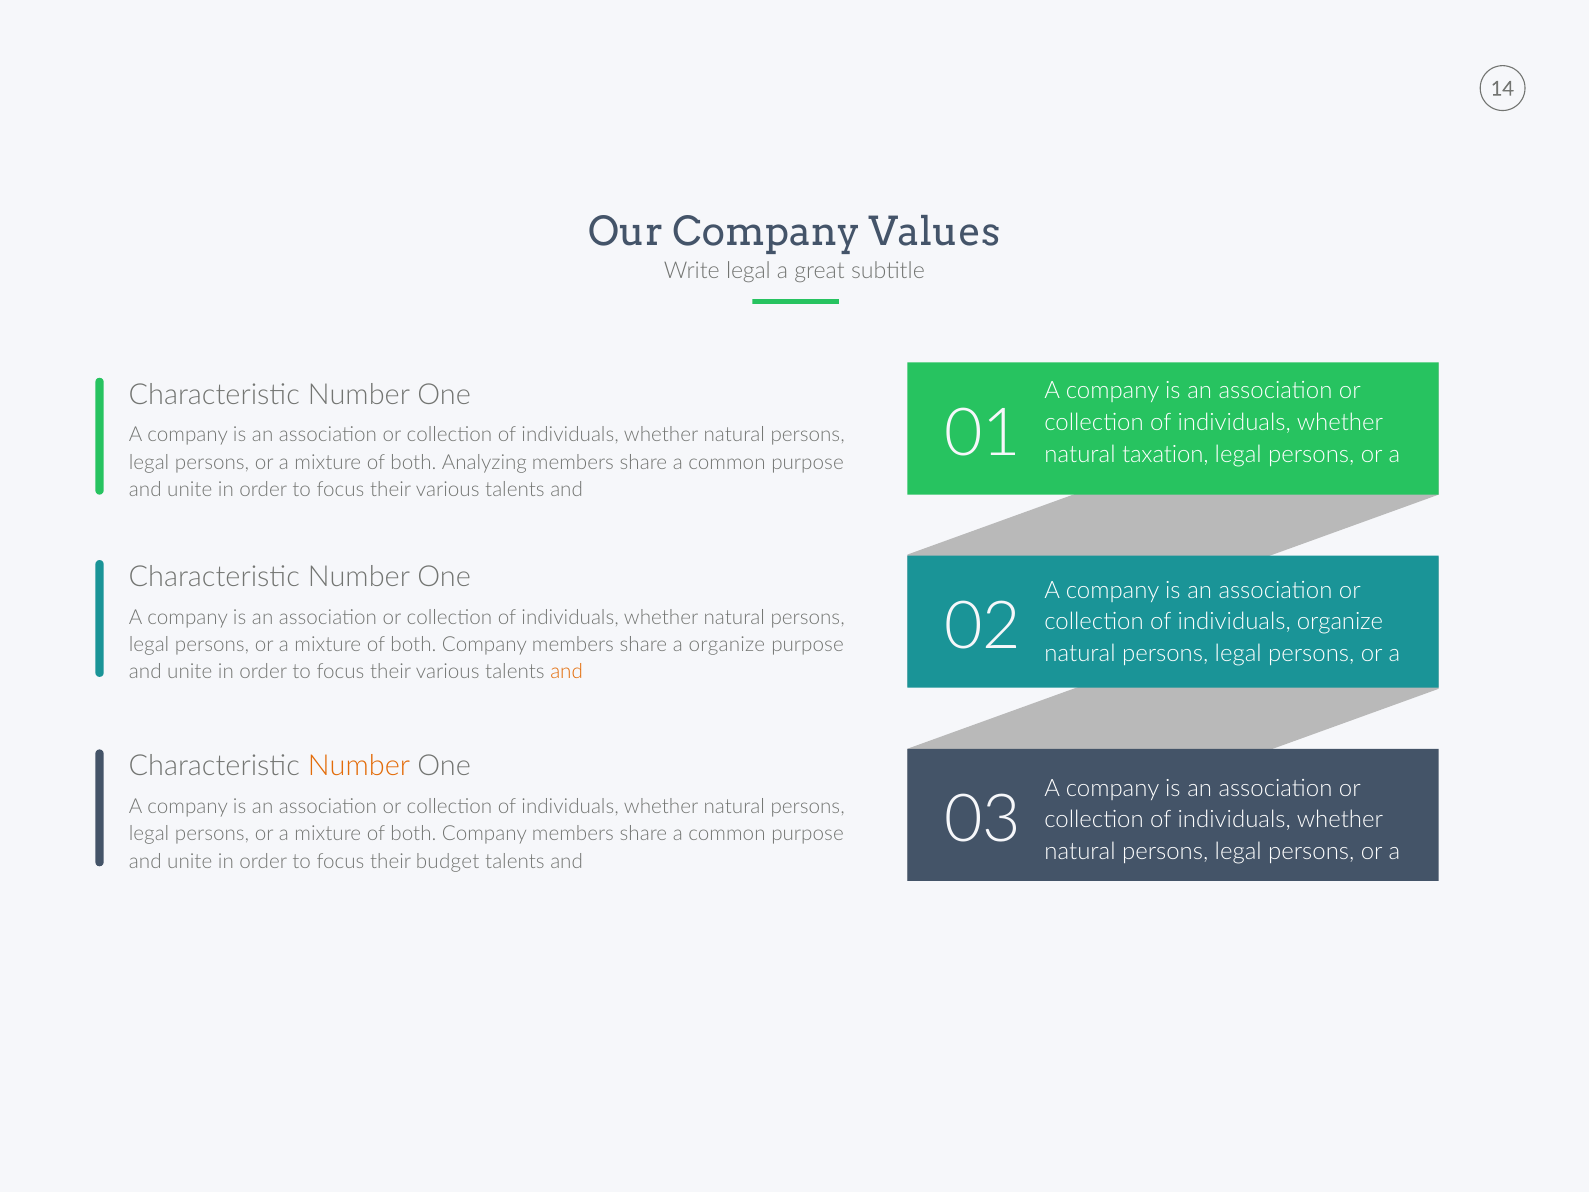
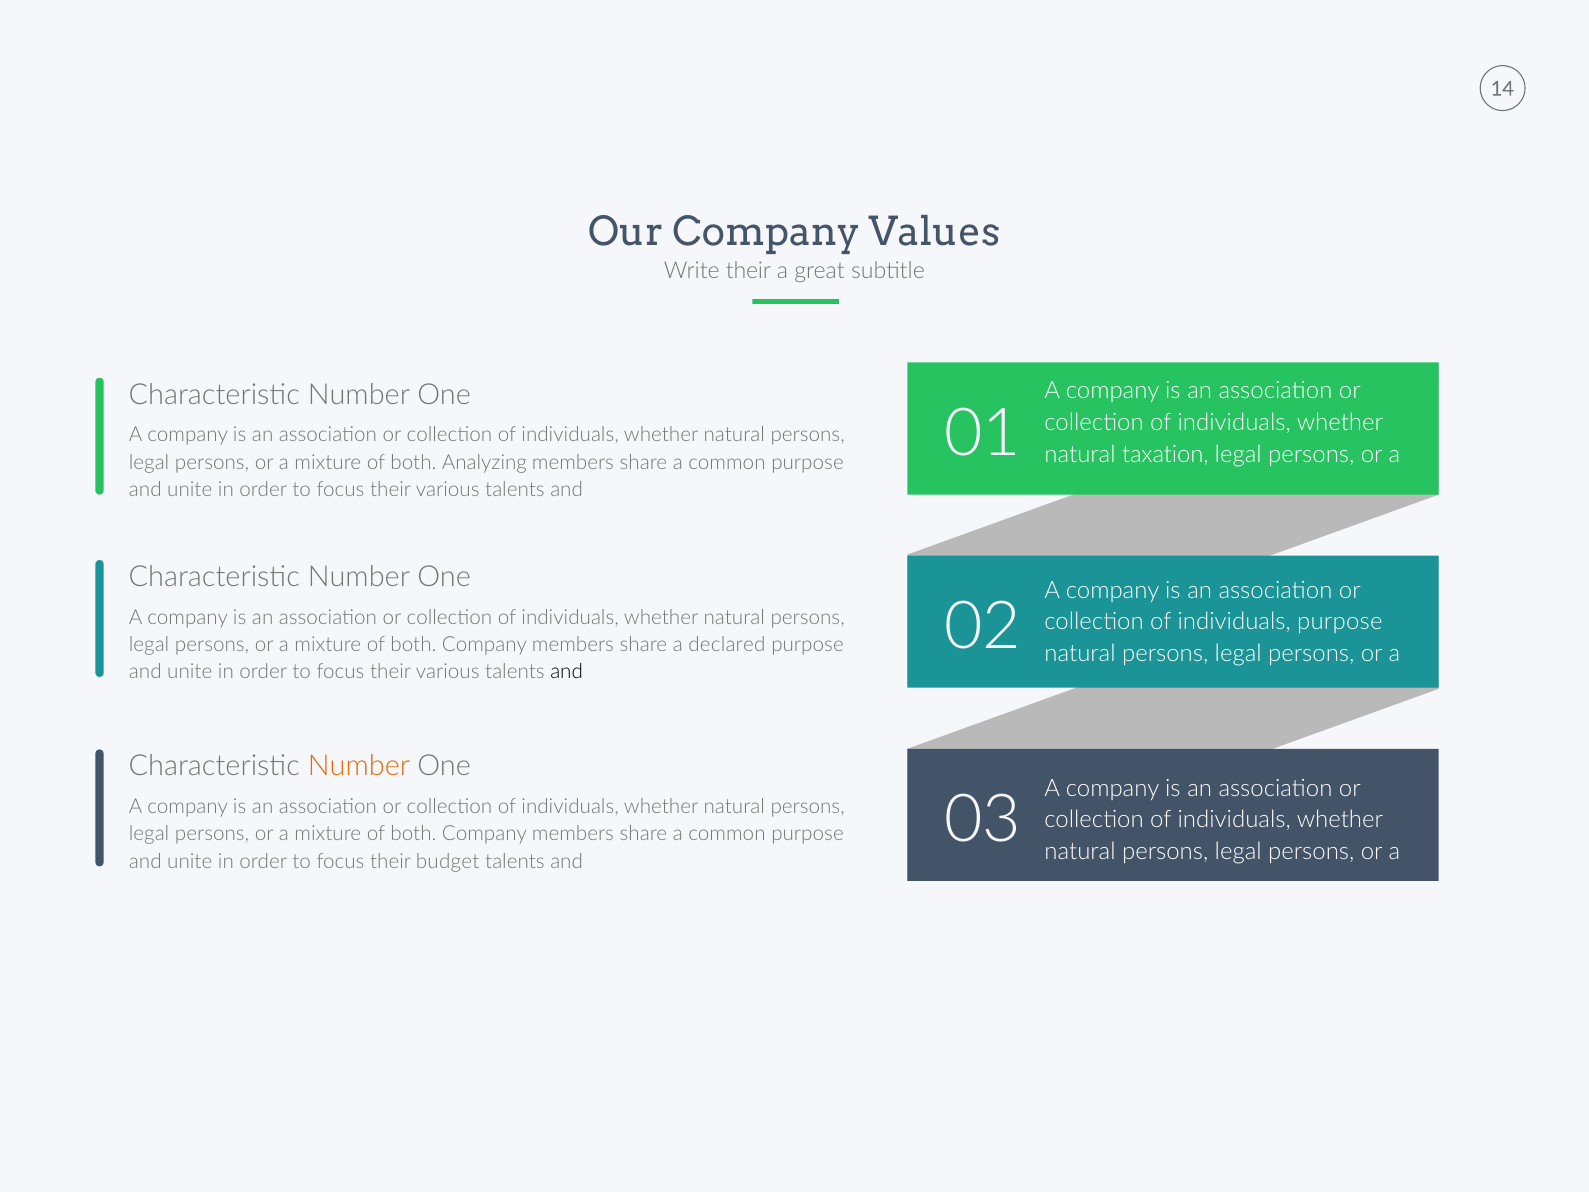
Write legal: legal -> their
individuals organize: organize -> purpose
a organize: organize -> declared
and at (567, 672) colour: orange -> black
